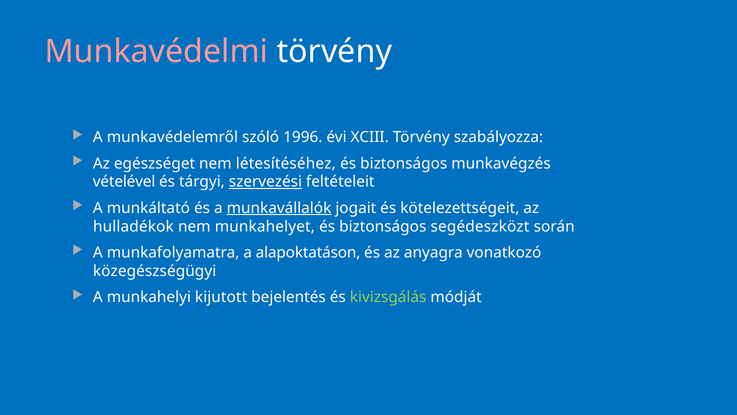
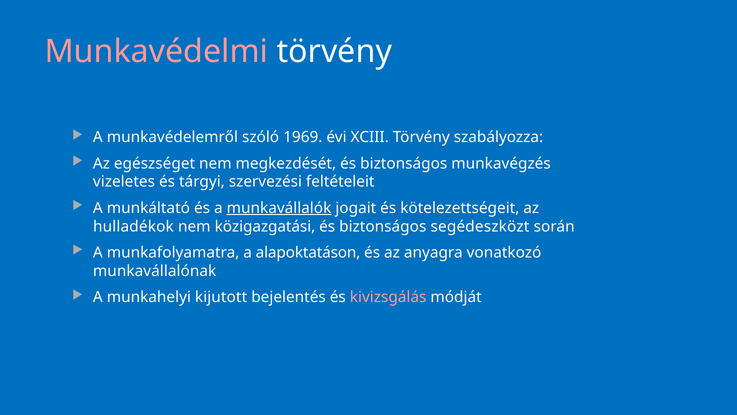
1996: 1996 -> 1969
létesítéséhez: létesítéséhez -> megkezdését
vételével: vételével -> vizeletes
szervezési underline: present -> none
munkahelyet: munkahelyet -> közigazgatási
közegészségügyi: közegészségügyi -> munkavállalónak
kivizsgálás colour: light green -> pink
